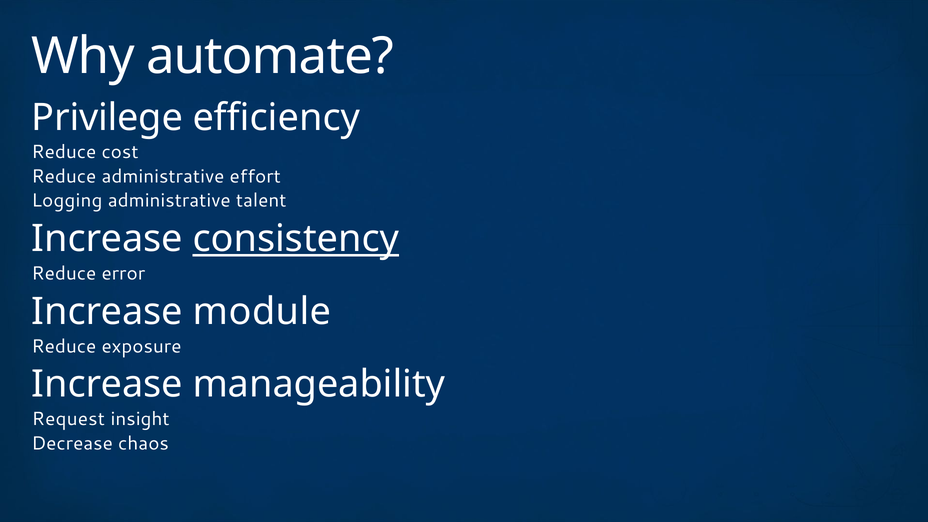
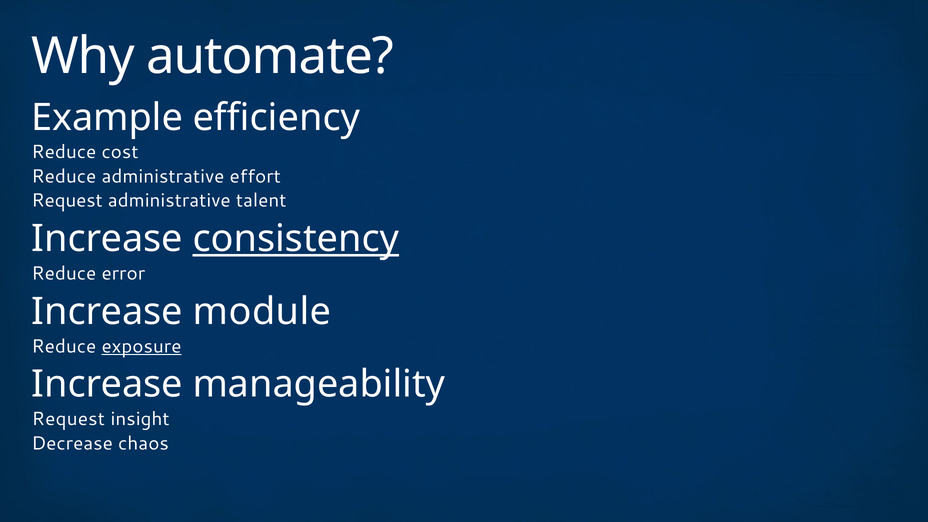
Privilege: Privilege -> Example
Logging at (67, 201): Logging -> Request
exposure underline: none -> present
